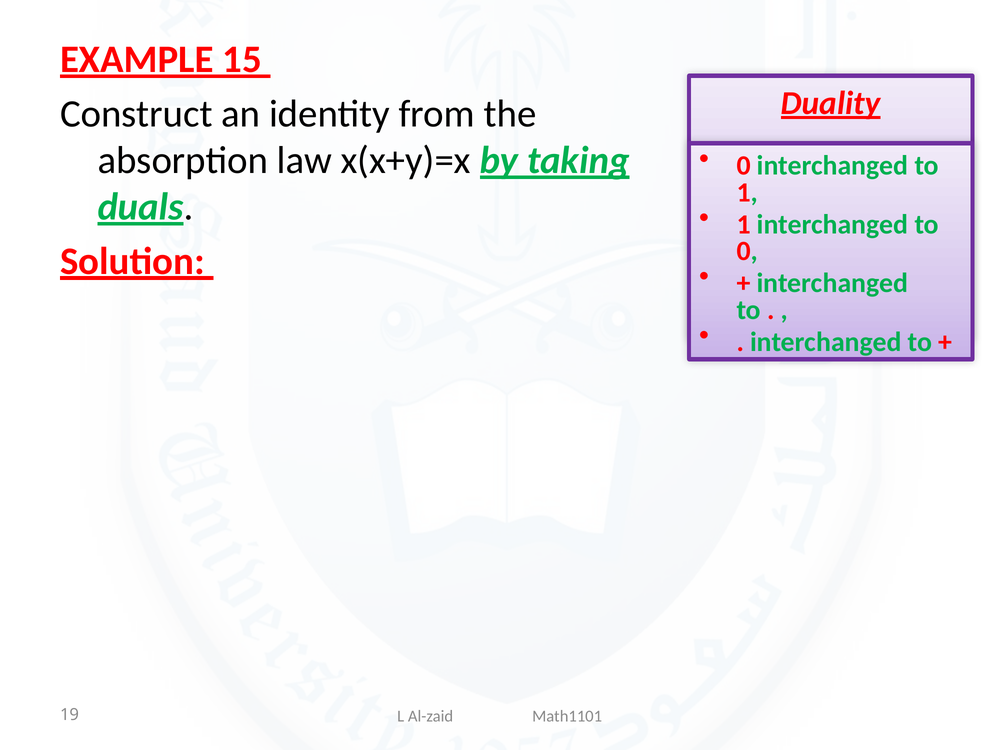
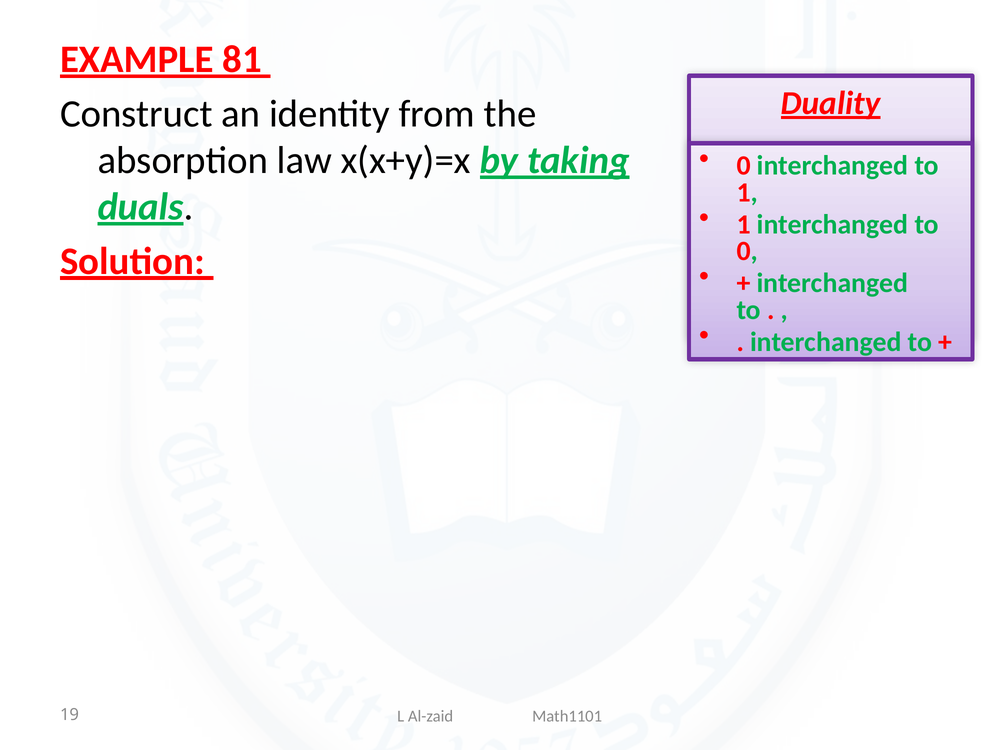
15: 15 -> 81
